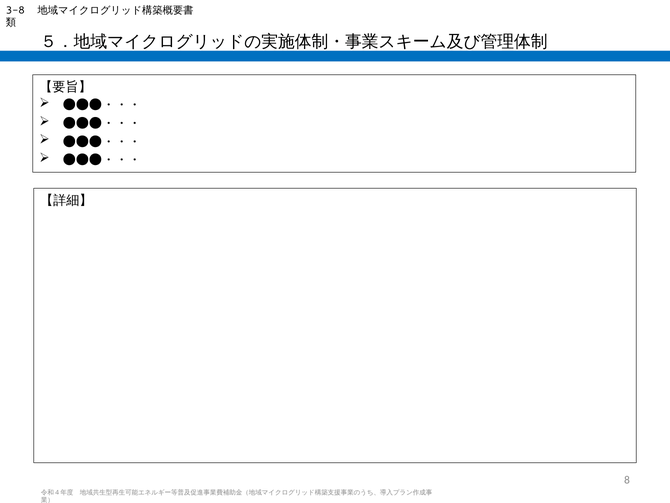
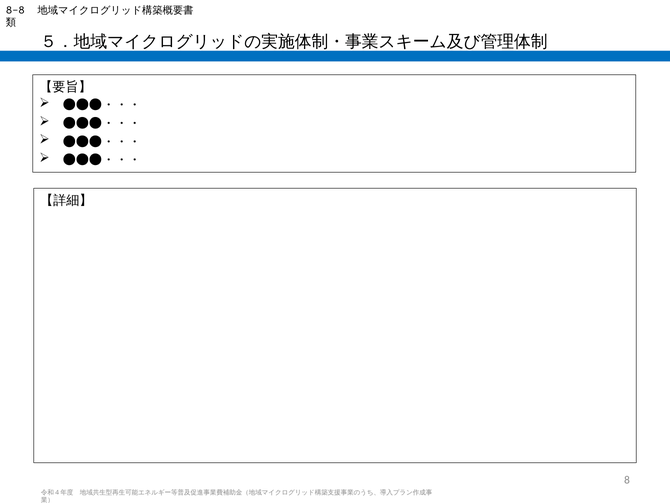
3-8: 3-8 -> 8-8
